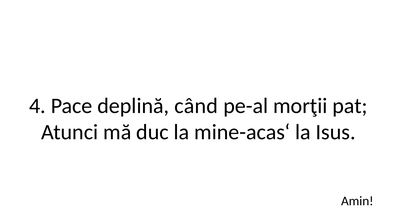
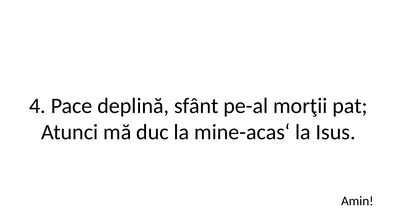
când: când -> sfânt
